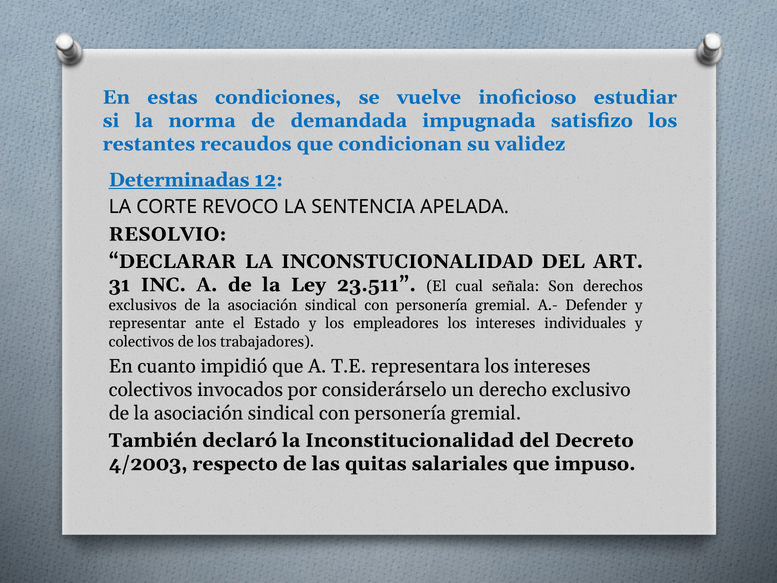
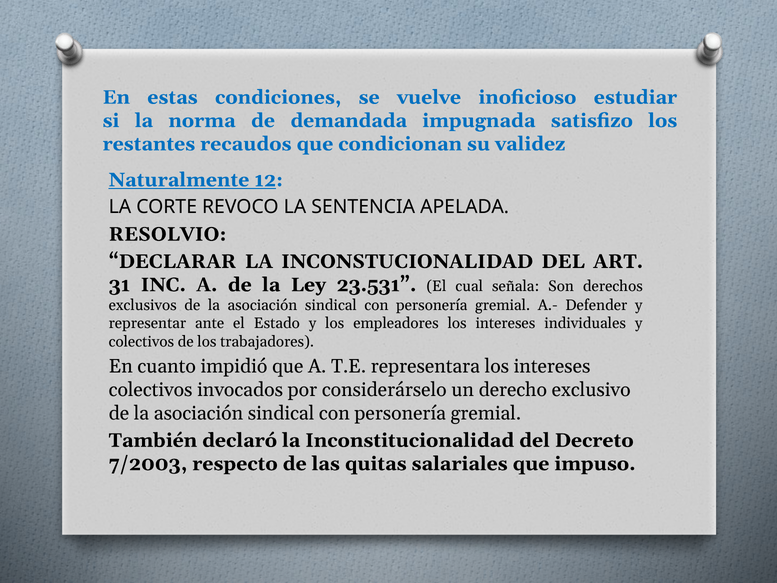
Determinadas: Determinadas -> Naturalmente
23.511: 23.511 -> 23.531
4/2003: 4/2003 -> 7/2003
